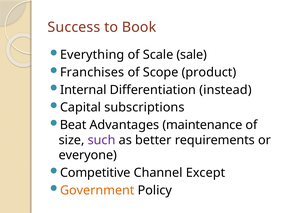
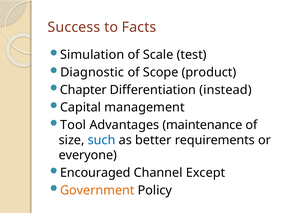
Book: Book -> Facts
Everything: Everything -> Simulation
sale: sale -> test
Franchises: Franchises -> Diagnostic
Internal: Internal -> Chapter
subscriptions: subscriptions -> management
Beat: Beat -> Tool
such colour: purple -> blue
Competitive: Competitive -> Encouraged
